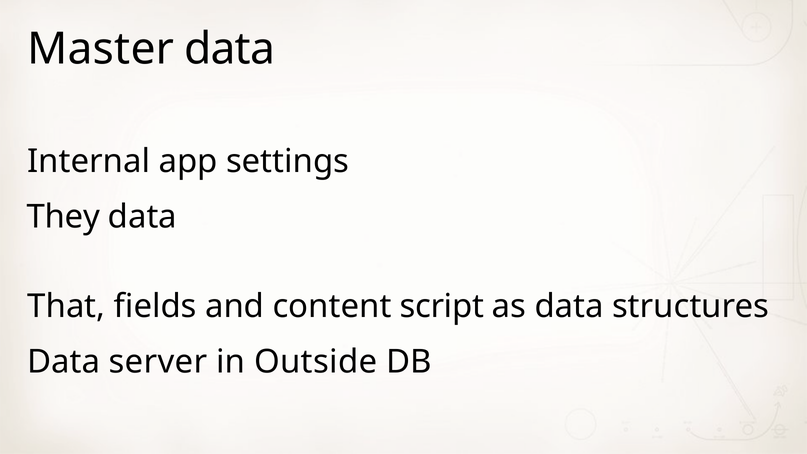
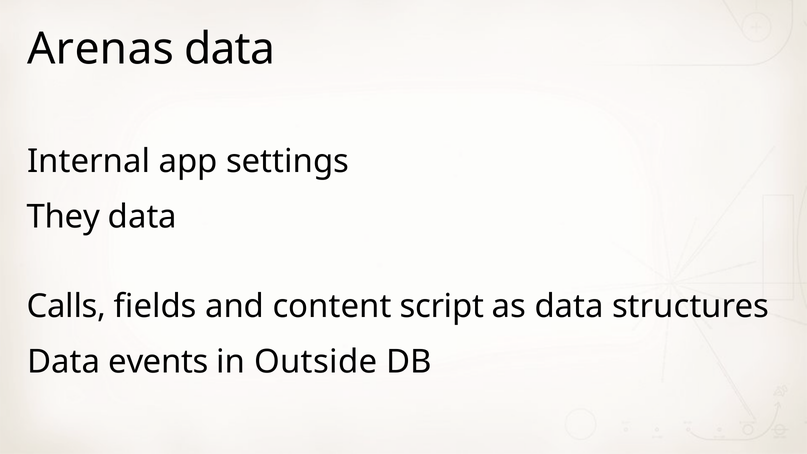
Master: Master -> Arenas
That: That -> Calls
server: server -> events
